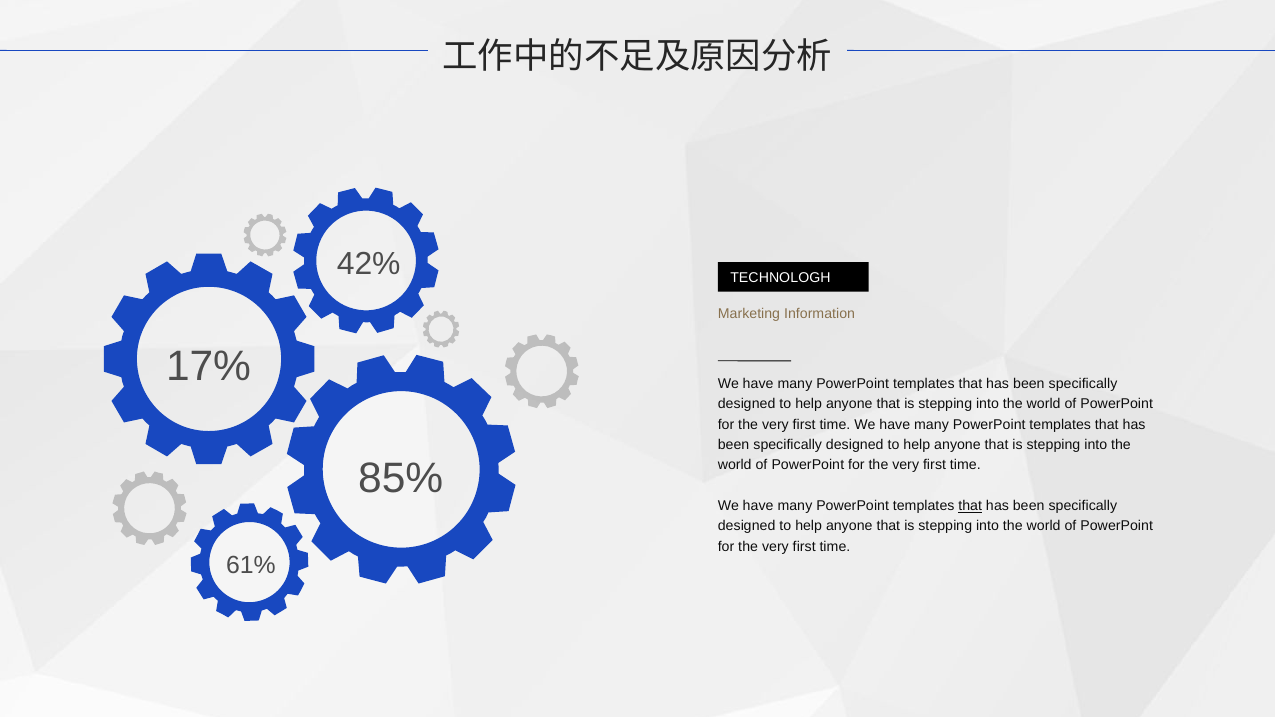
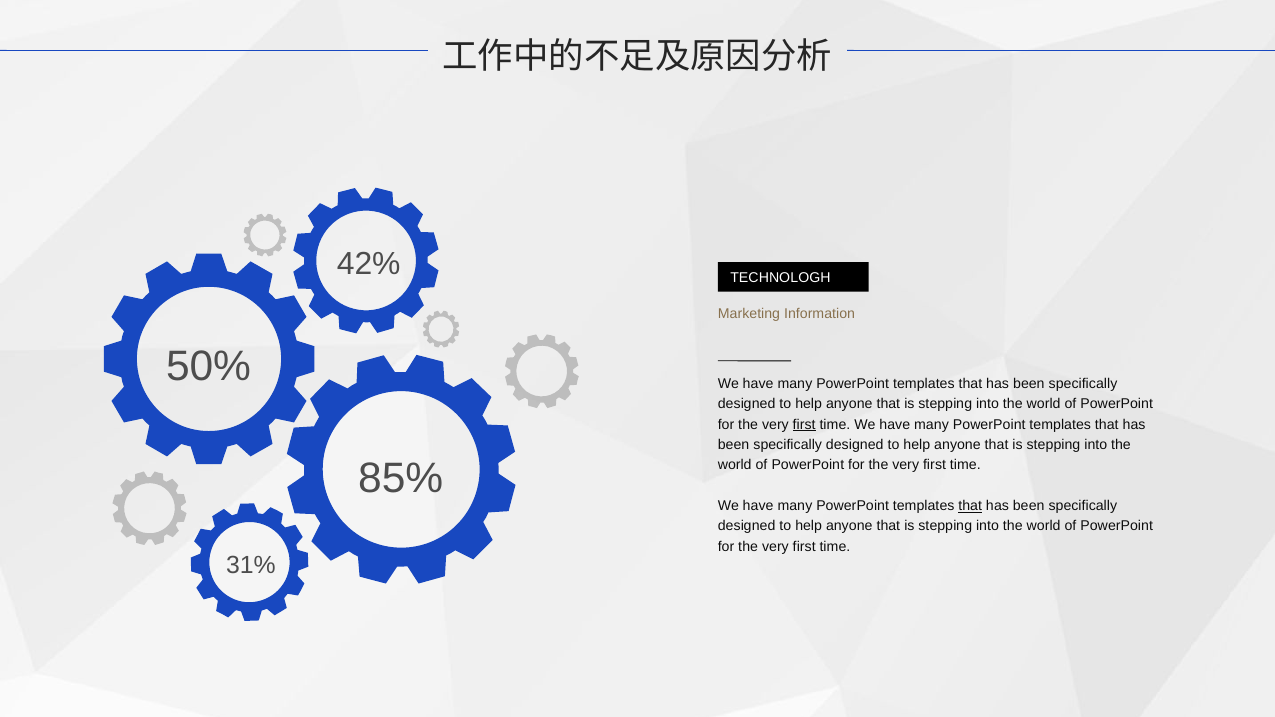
17%: 17% -> 50%
first at (804, 425) underline: none -> present
61%: 61% -> 31%
